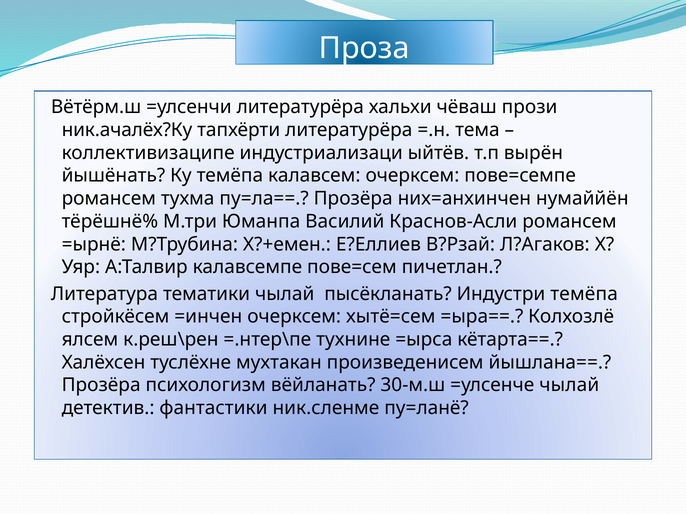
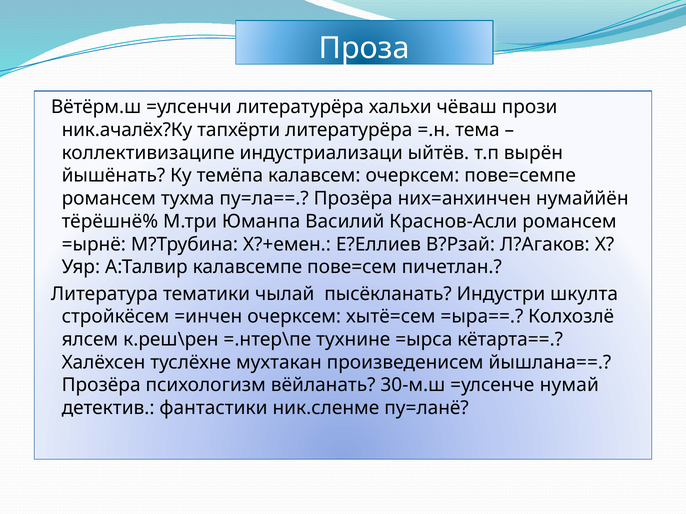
Индустри темёпа: темёпа -> шкулта
=улсенче чылай: чылай -> нумай
